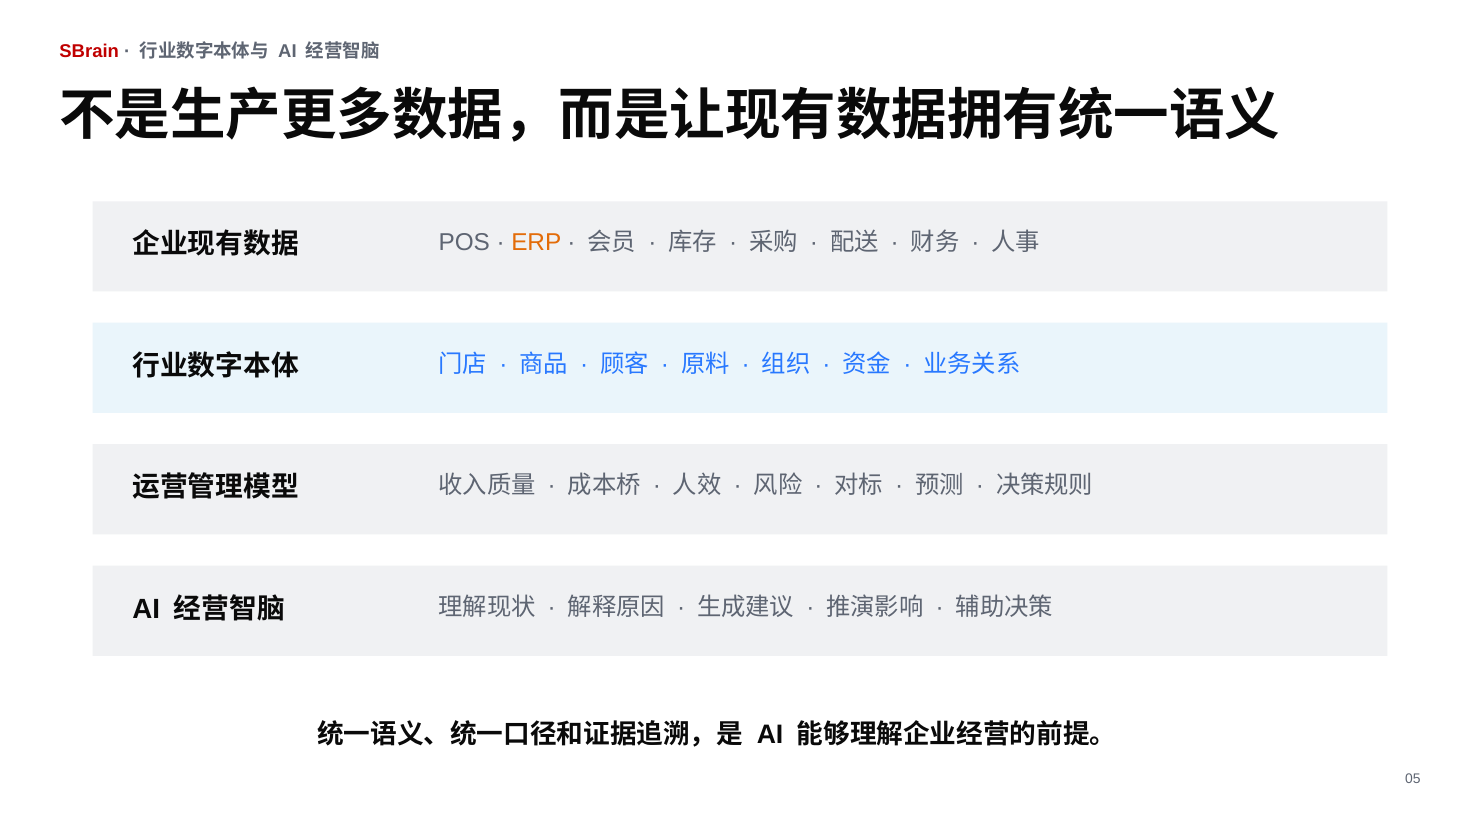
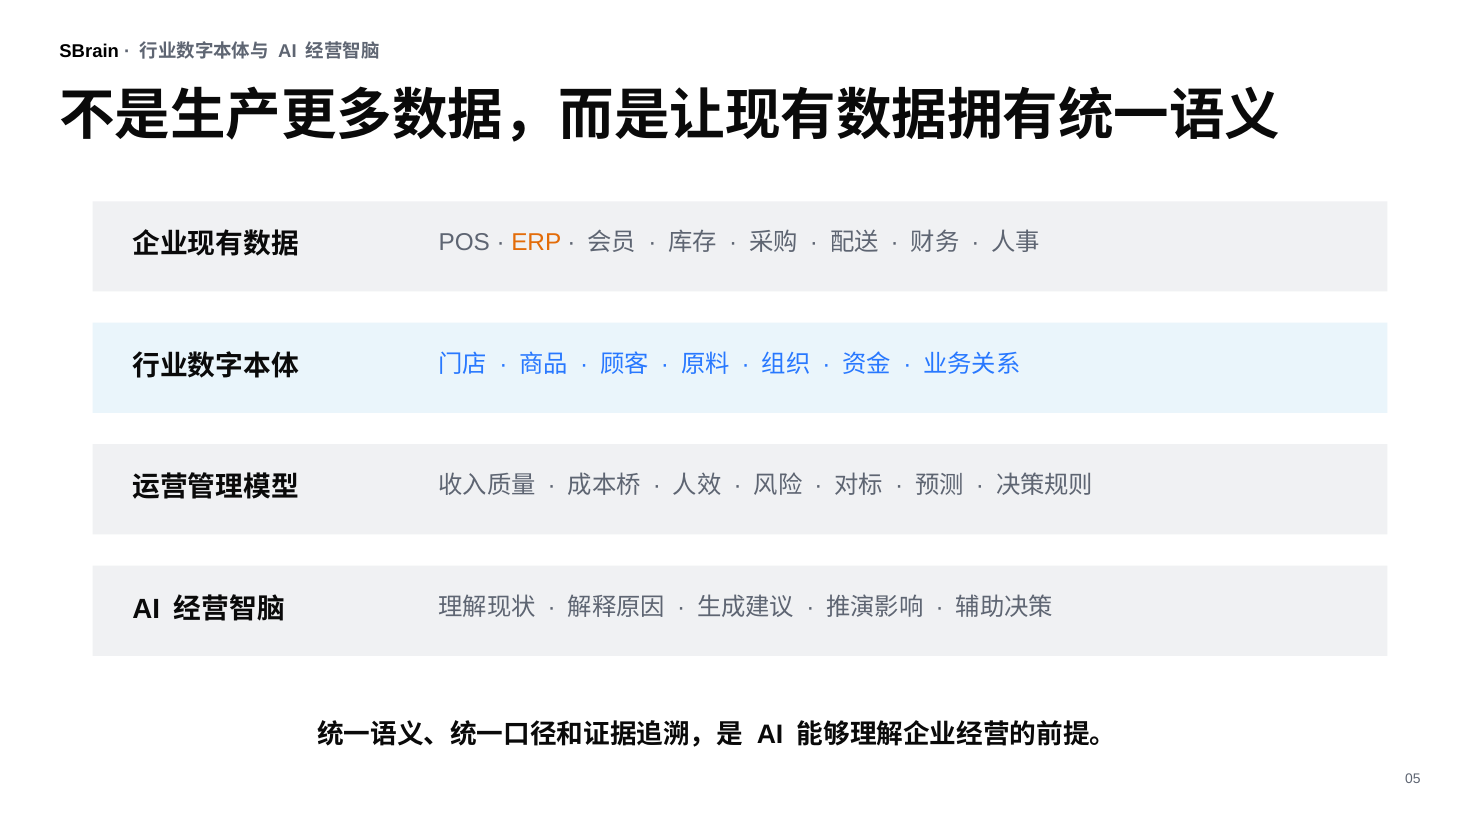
SBrain colour: red -> black
